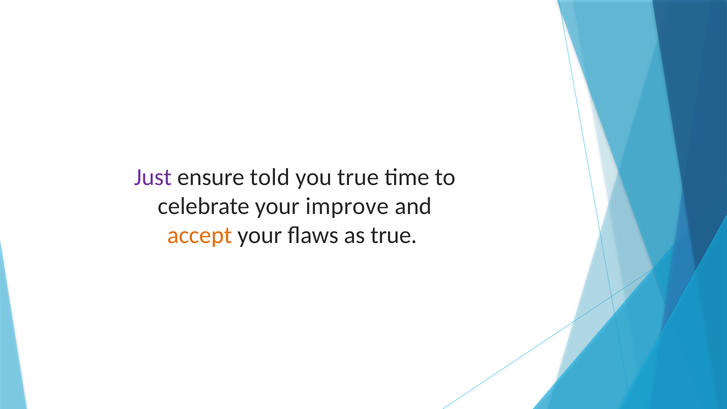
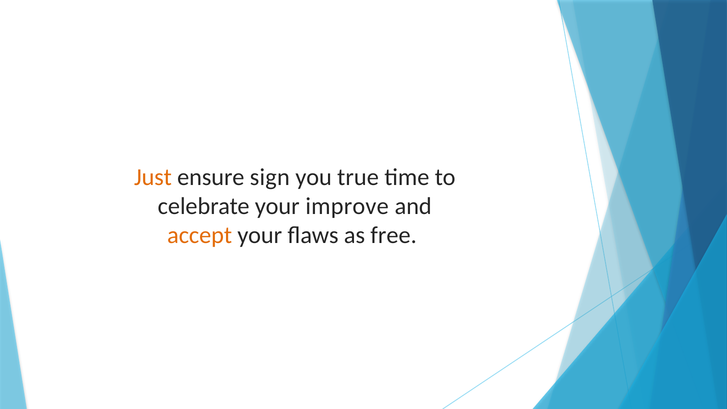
Just colour: purple -> orange
told: told -> sign
as true: true -> free
